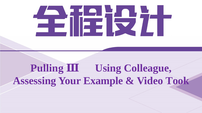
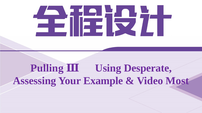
Colleague: Colleague -> Desperate
Took: Took -> Most
